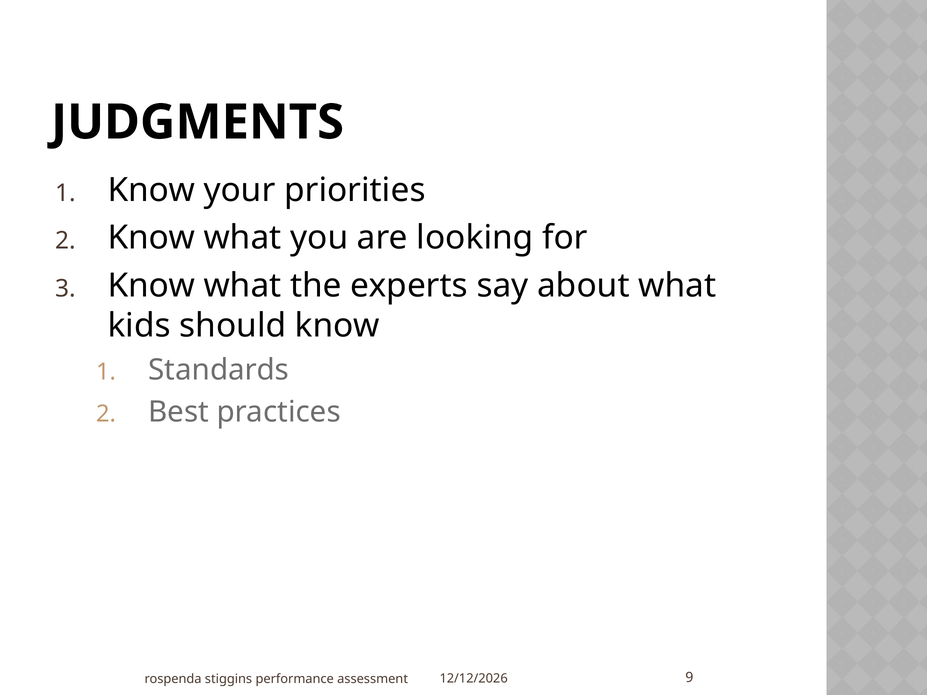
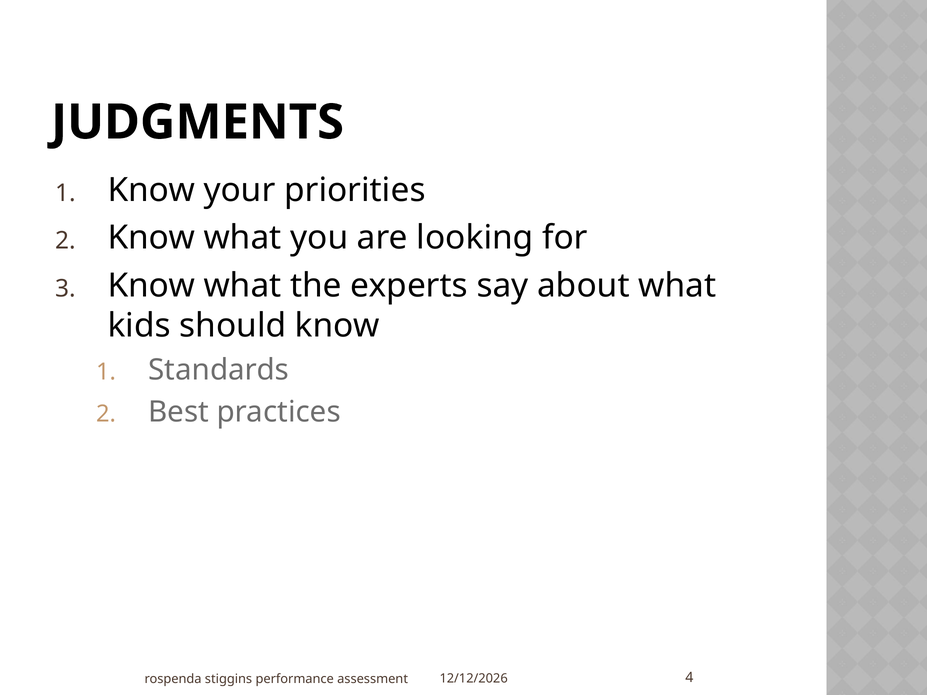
9: 9 -> 4
